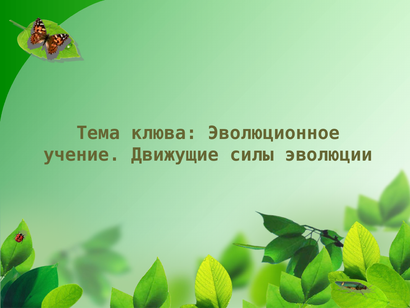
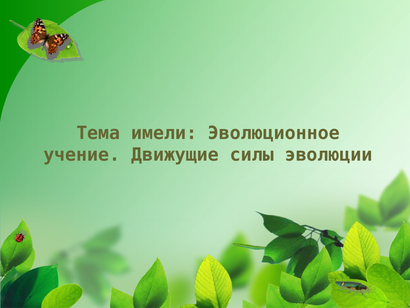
клюва: клюва -> имели
